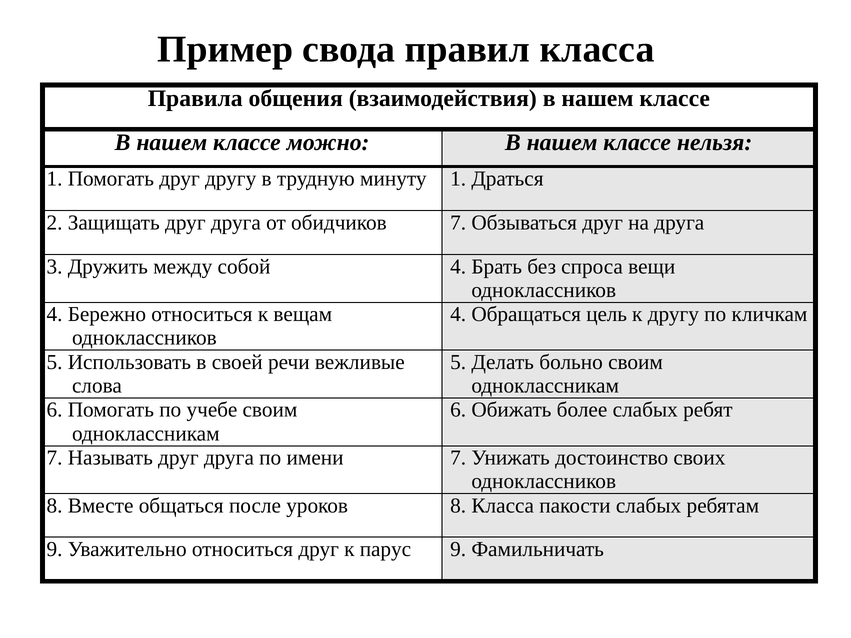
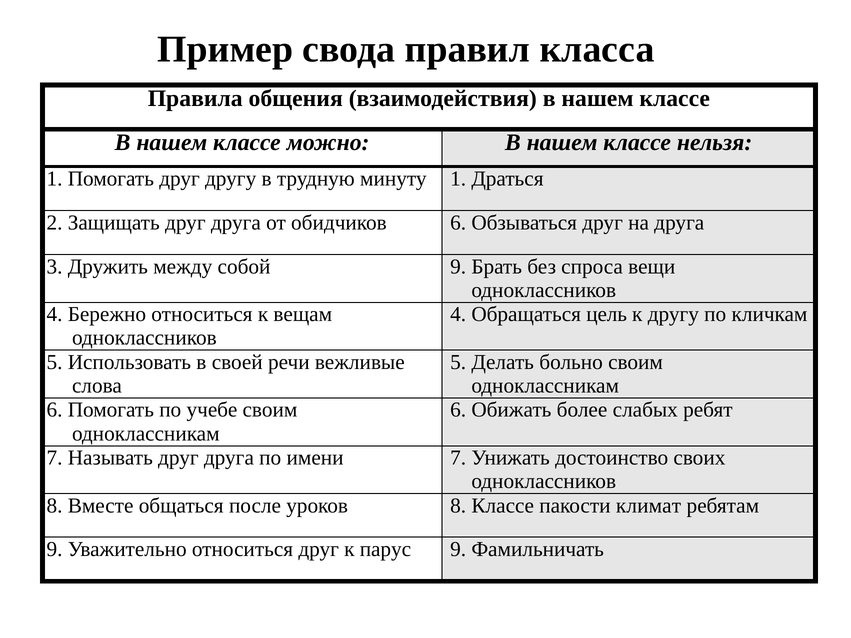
обидчиков 7: 7 -> 6
собой 4: 4 -> 9
8 Класса: Класса -> Классе
пакости слабых: слабых -> климат
